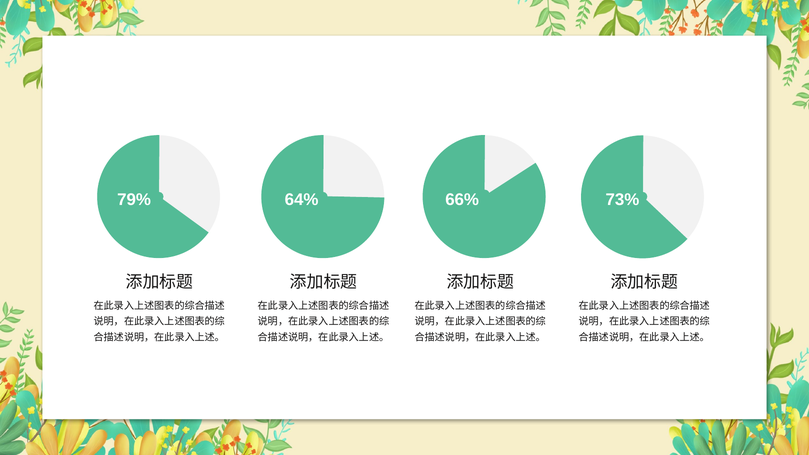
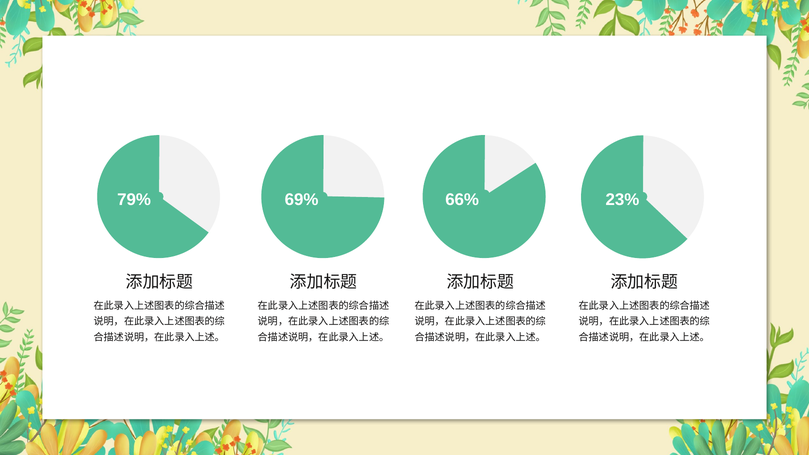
64%: 64% -> 69%
73%: 73% -> 23%
